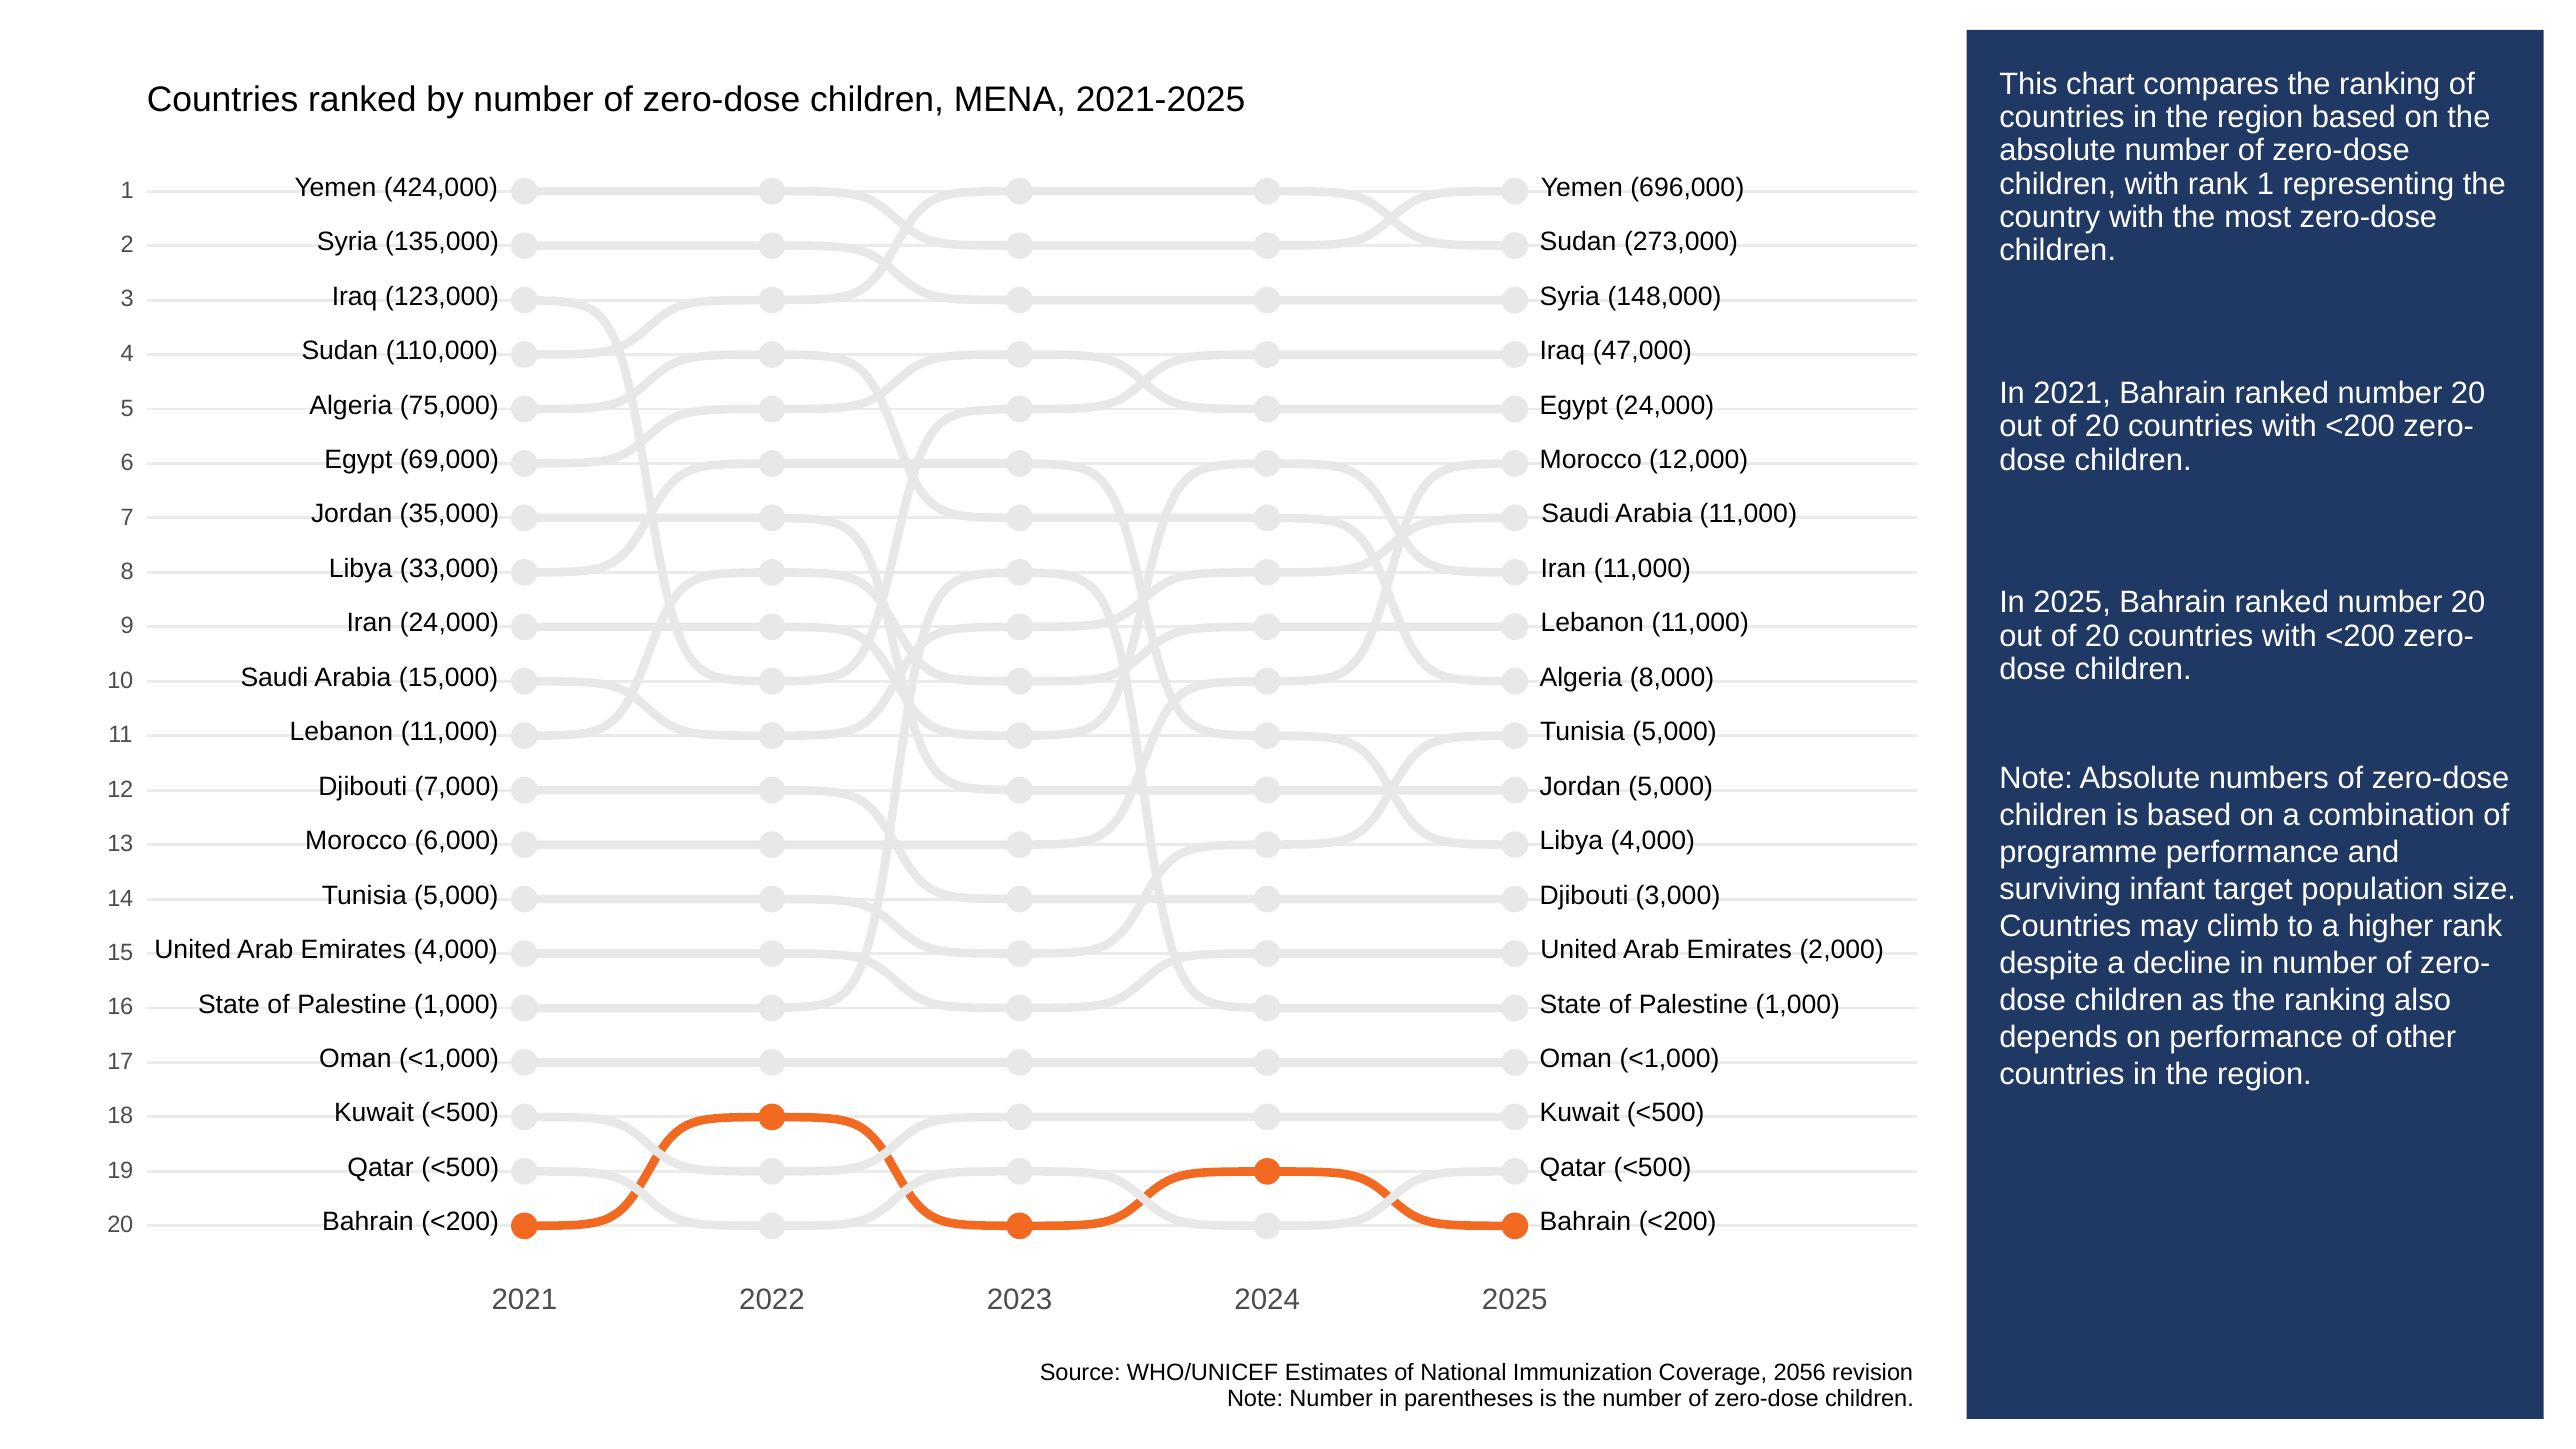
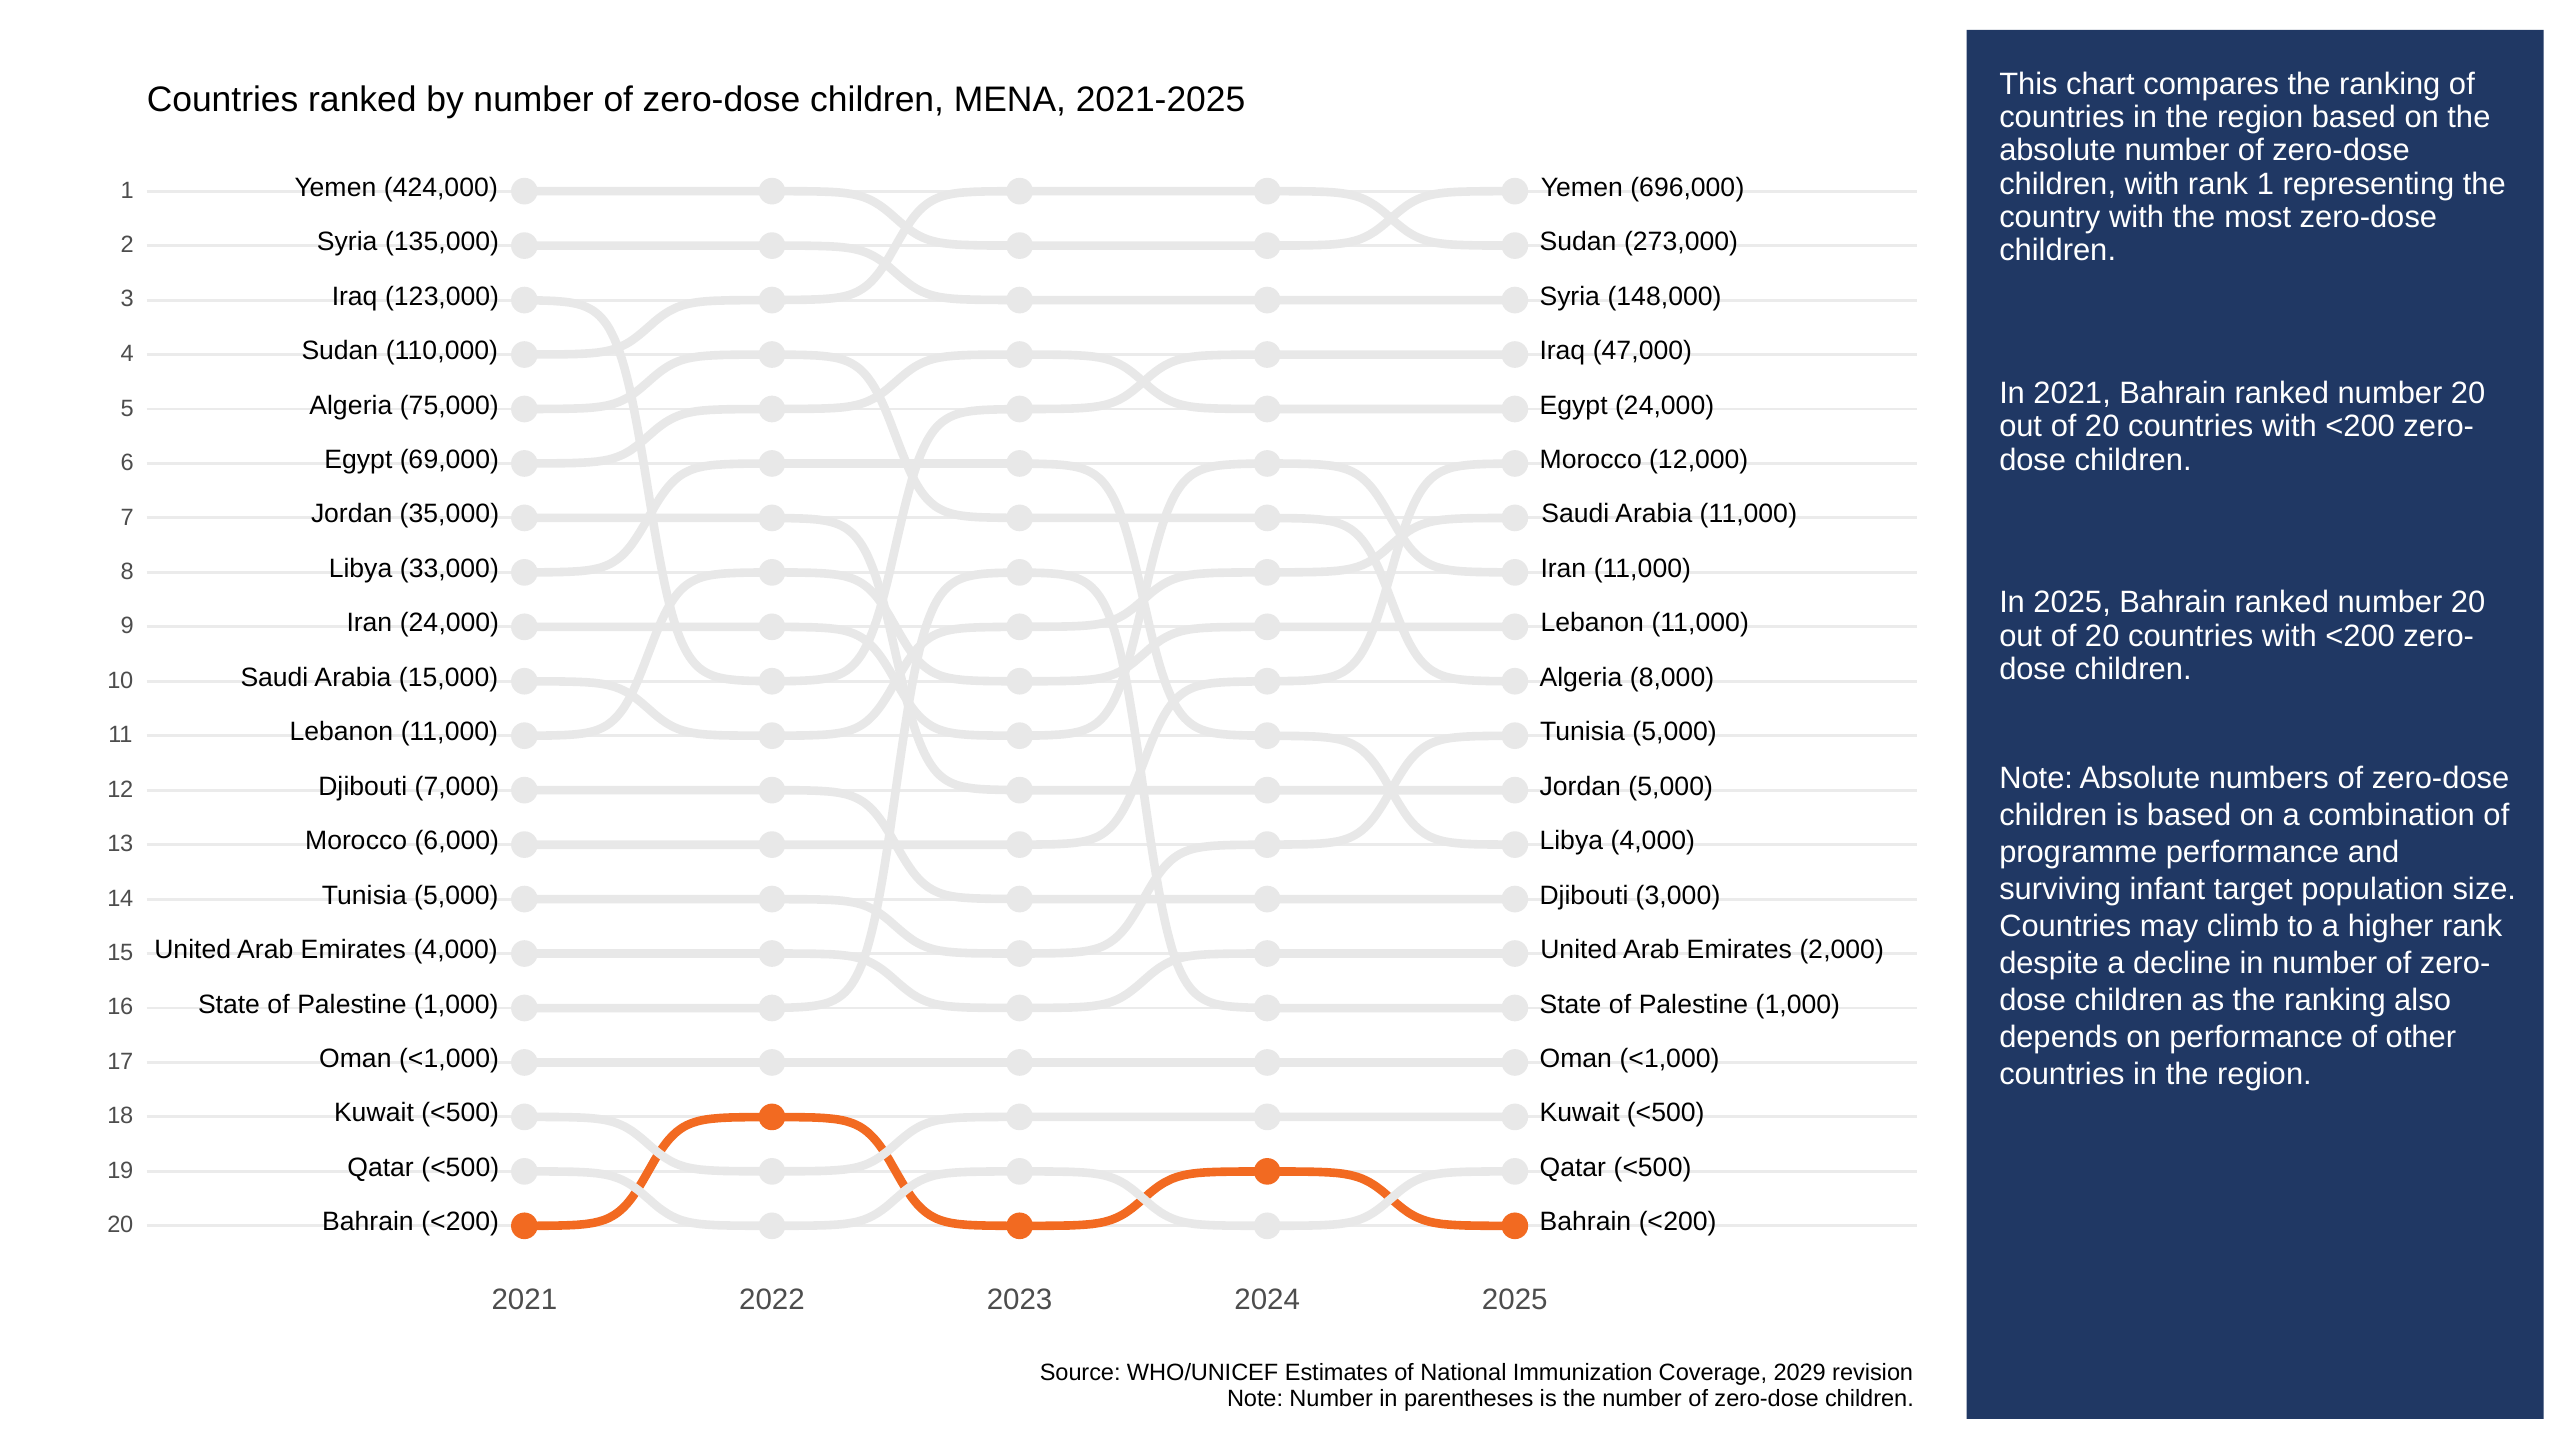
2056: 2056 -> 2029
